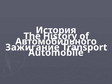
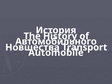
Зажигание: Зажигание -> Новшества
